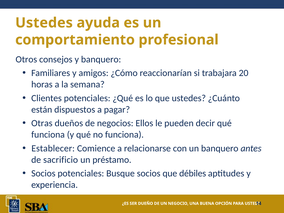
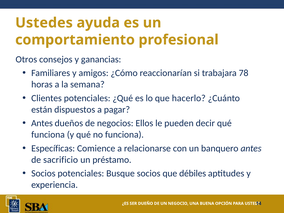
y banquero: banquero -> ganancias
20: 20 -> 78
que ustedes: ustedes -> hacerlo
Otras at (42, 123): Otras -> Antes
Establecer: Establecer -> Específicas
